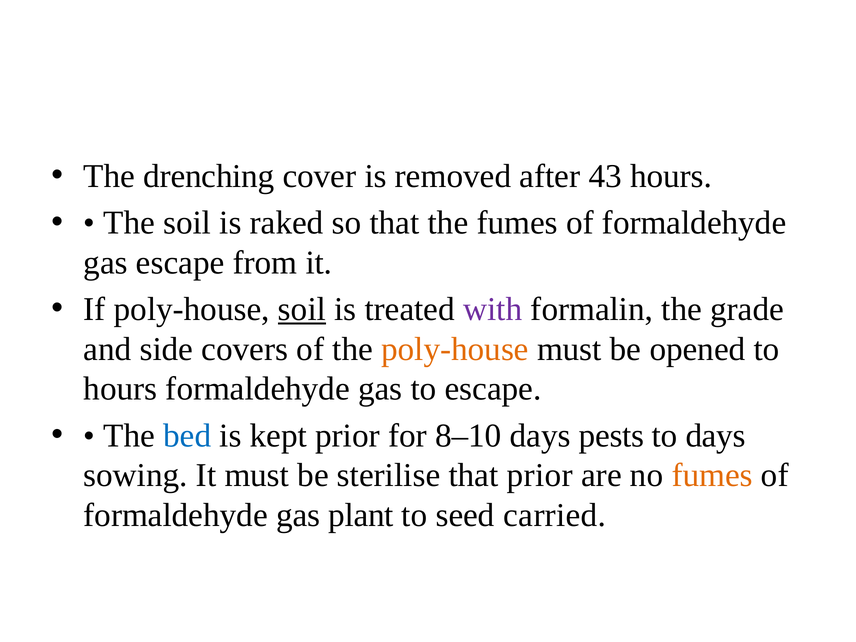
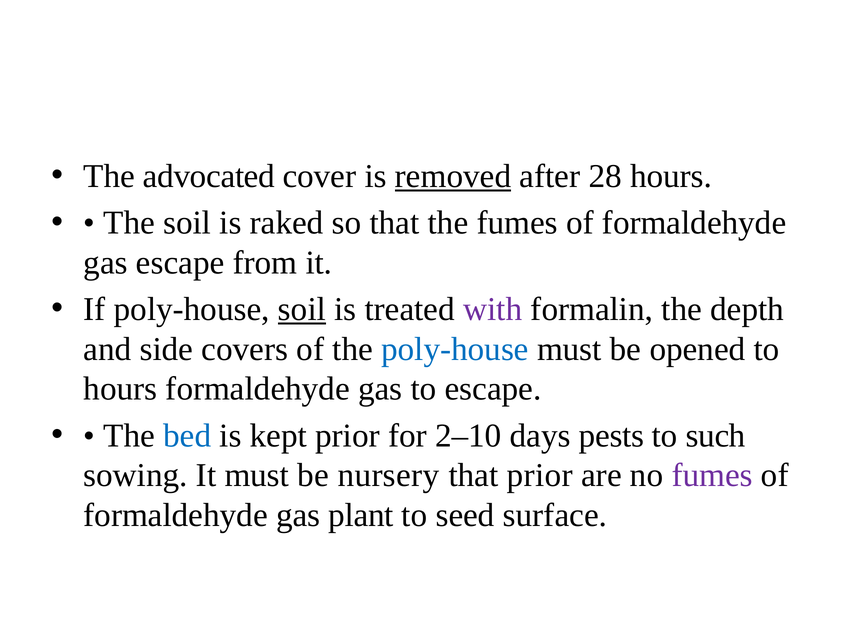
drenching: drenching -> advocated
removed underline: none -> present
43: 43 -> 28
grade: grade -> depth
poly-house at (455, 349) colour: orange -> blue
8–10: 8–10 -> 2–10
to days: days -> such
sterilise: sterilise -> nursery
fumes at (712, 475) colour: orange -> purple
carried: carried -> surface
